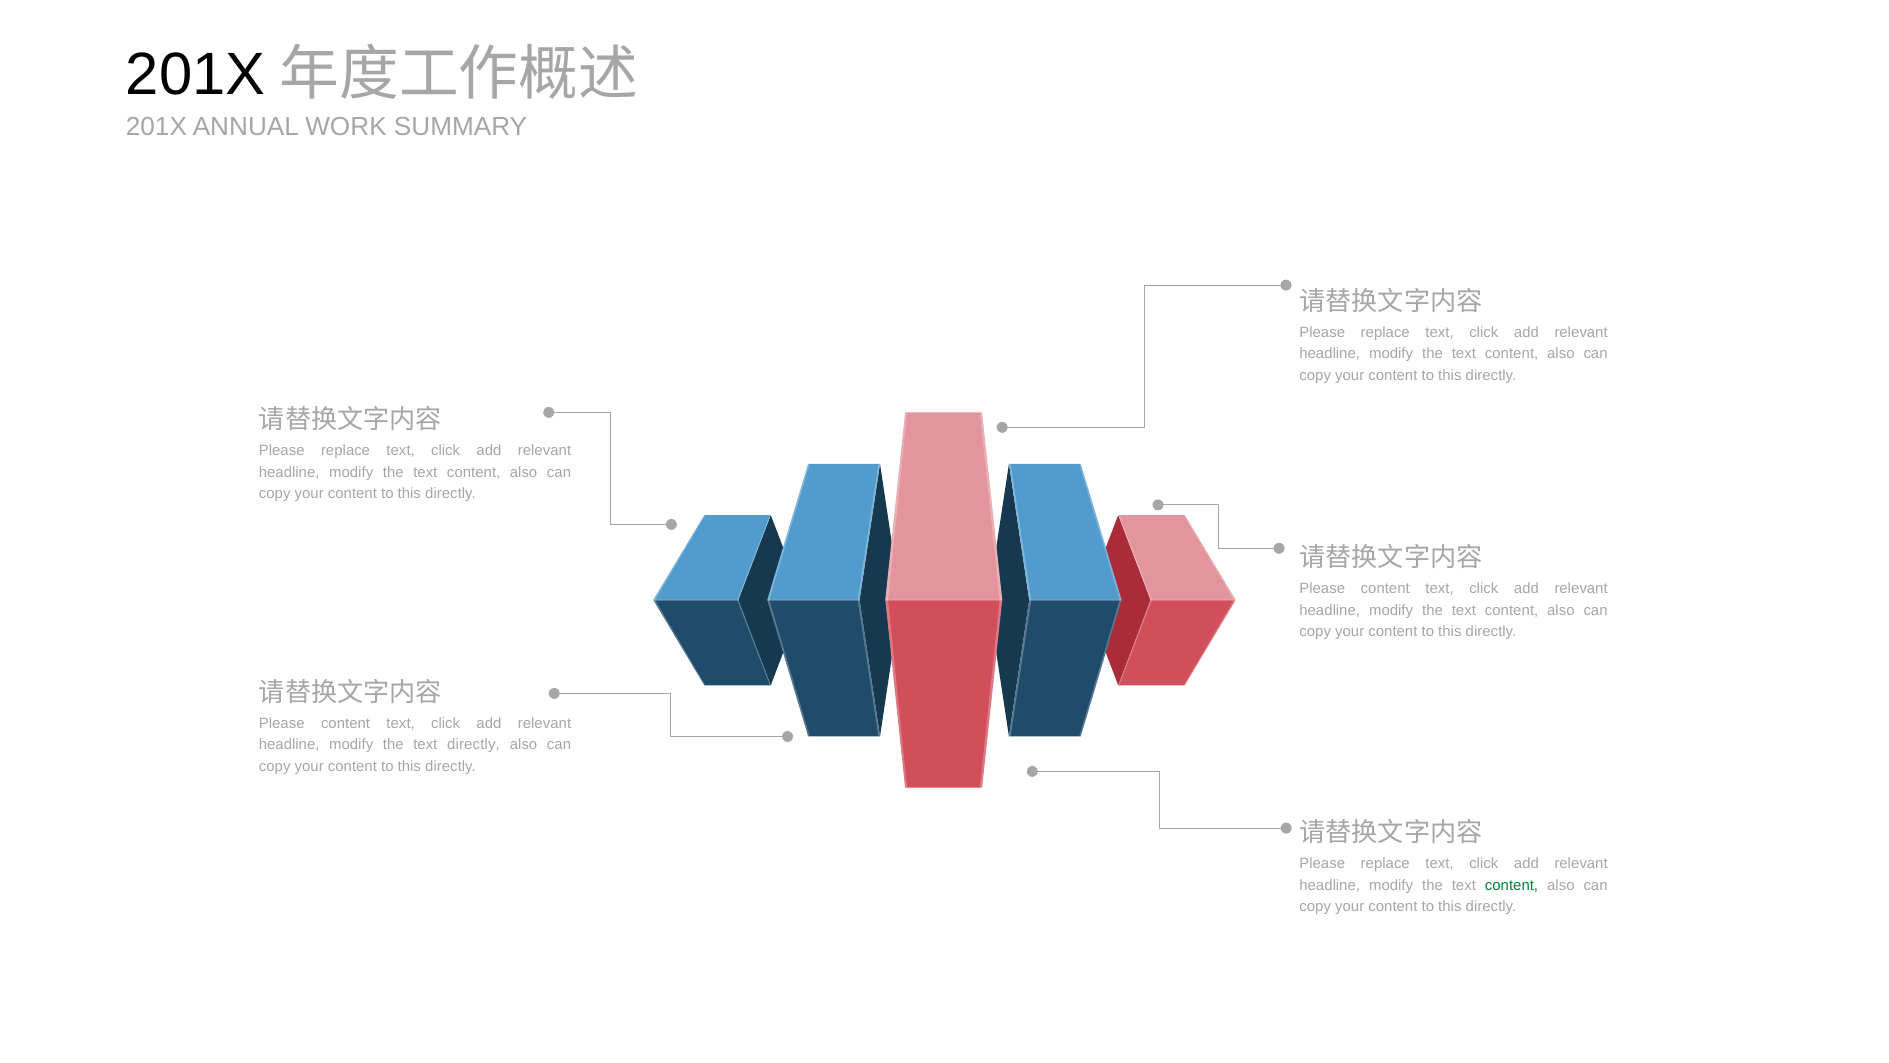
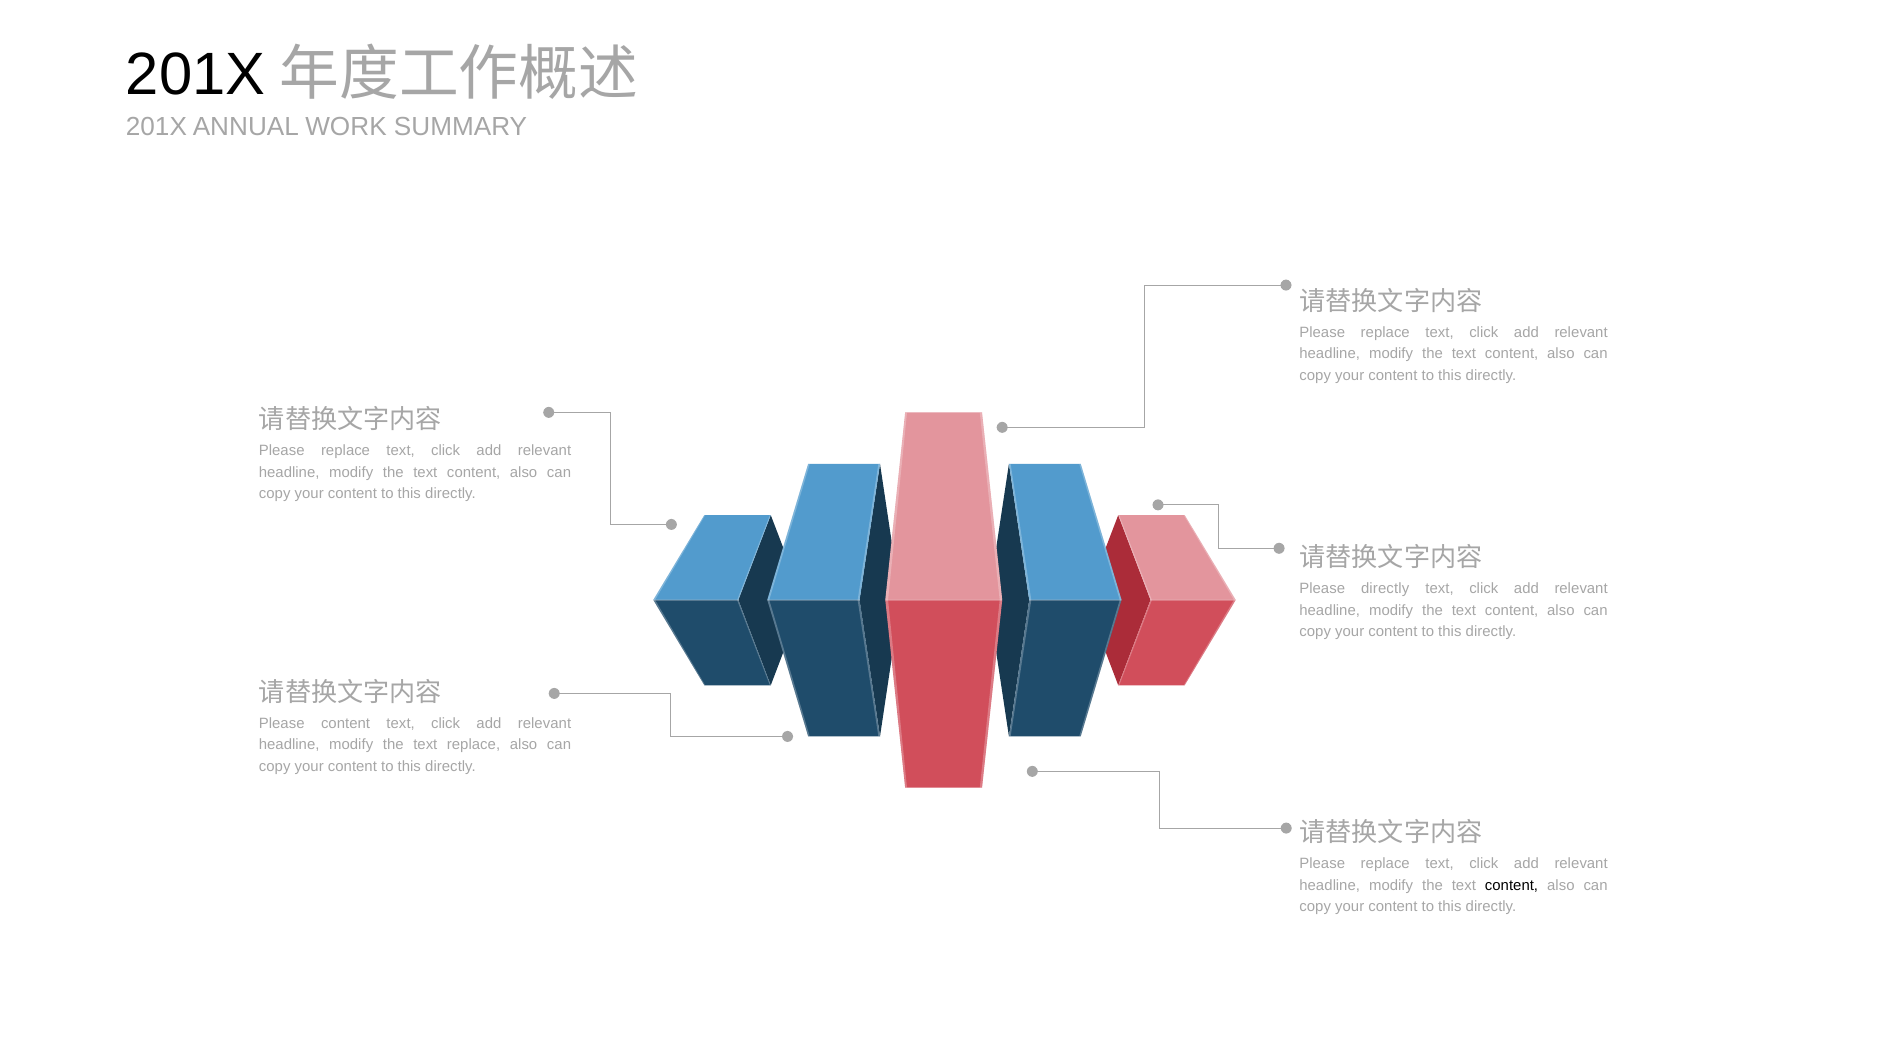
content at (1385, 589): content -> directly
text directly: directly -> replace
content at (1512, 885) colour: green -> black
